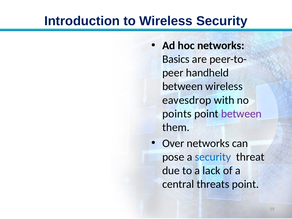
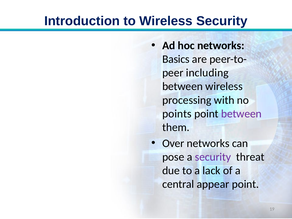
handheld: handheld -> including
eavesdrop: eavesdrop -> processing
security at (213, 157) colour: blue -> purple
threats: threats -> appear
